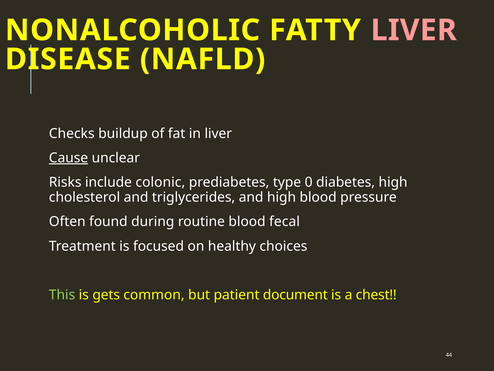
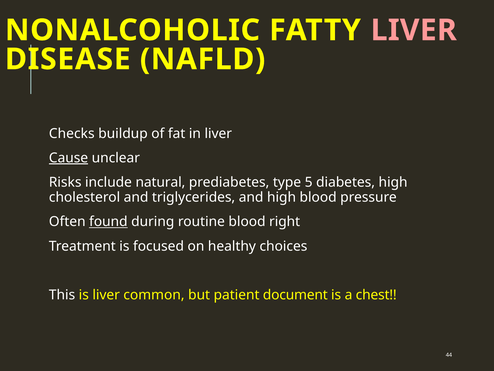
colonic: colonic -> natural
0: 0 -> 5
found underline: none -> present
fecal: fecal -> right
This colour: light green -> white
is gets: gets -> liver
